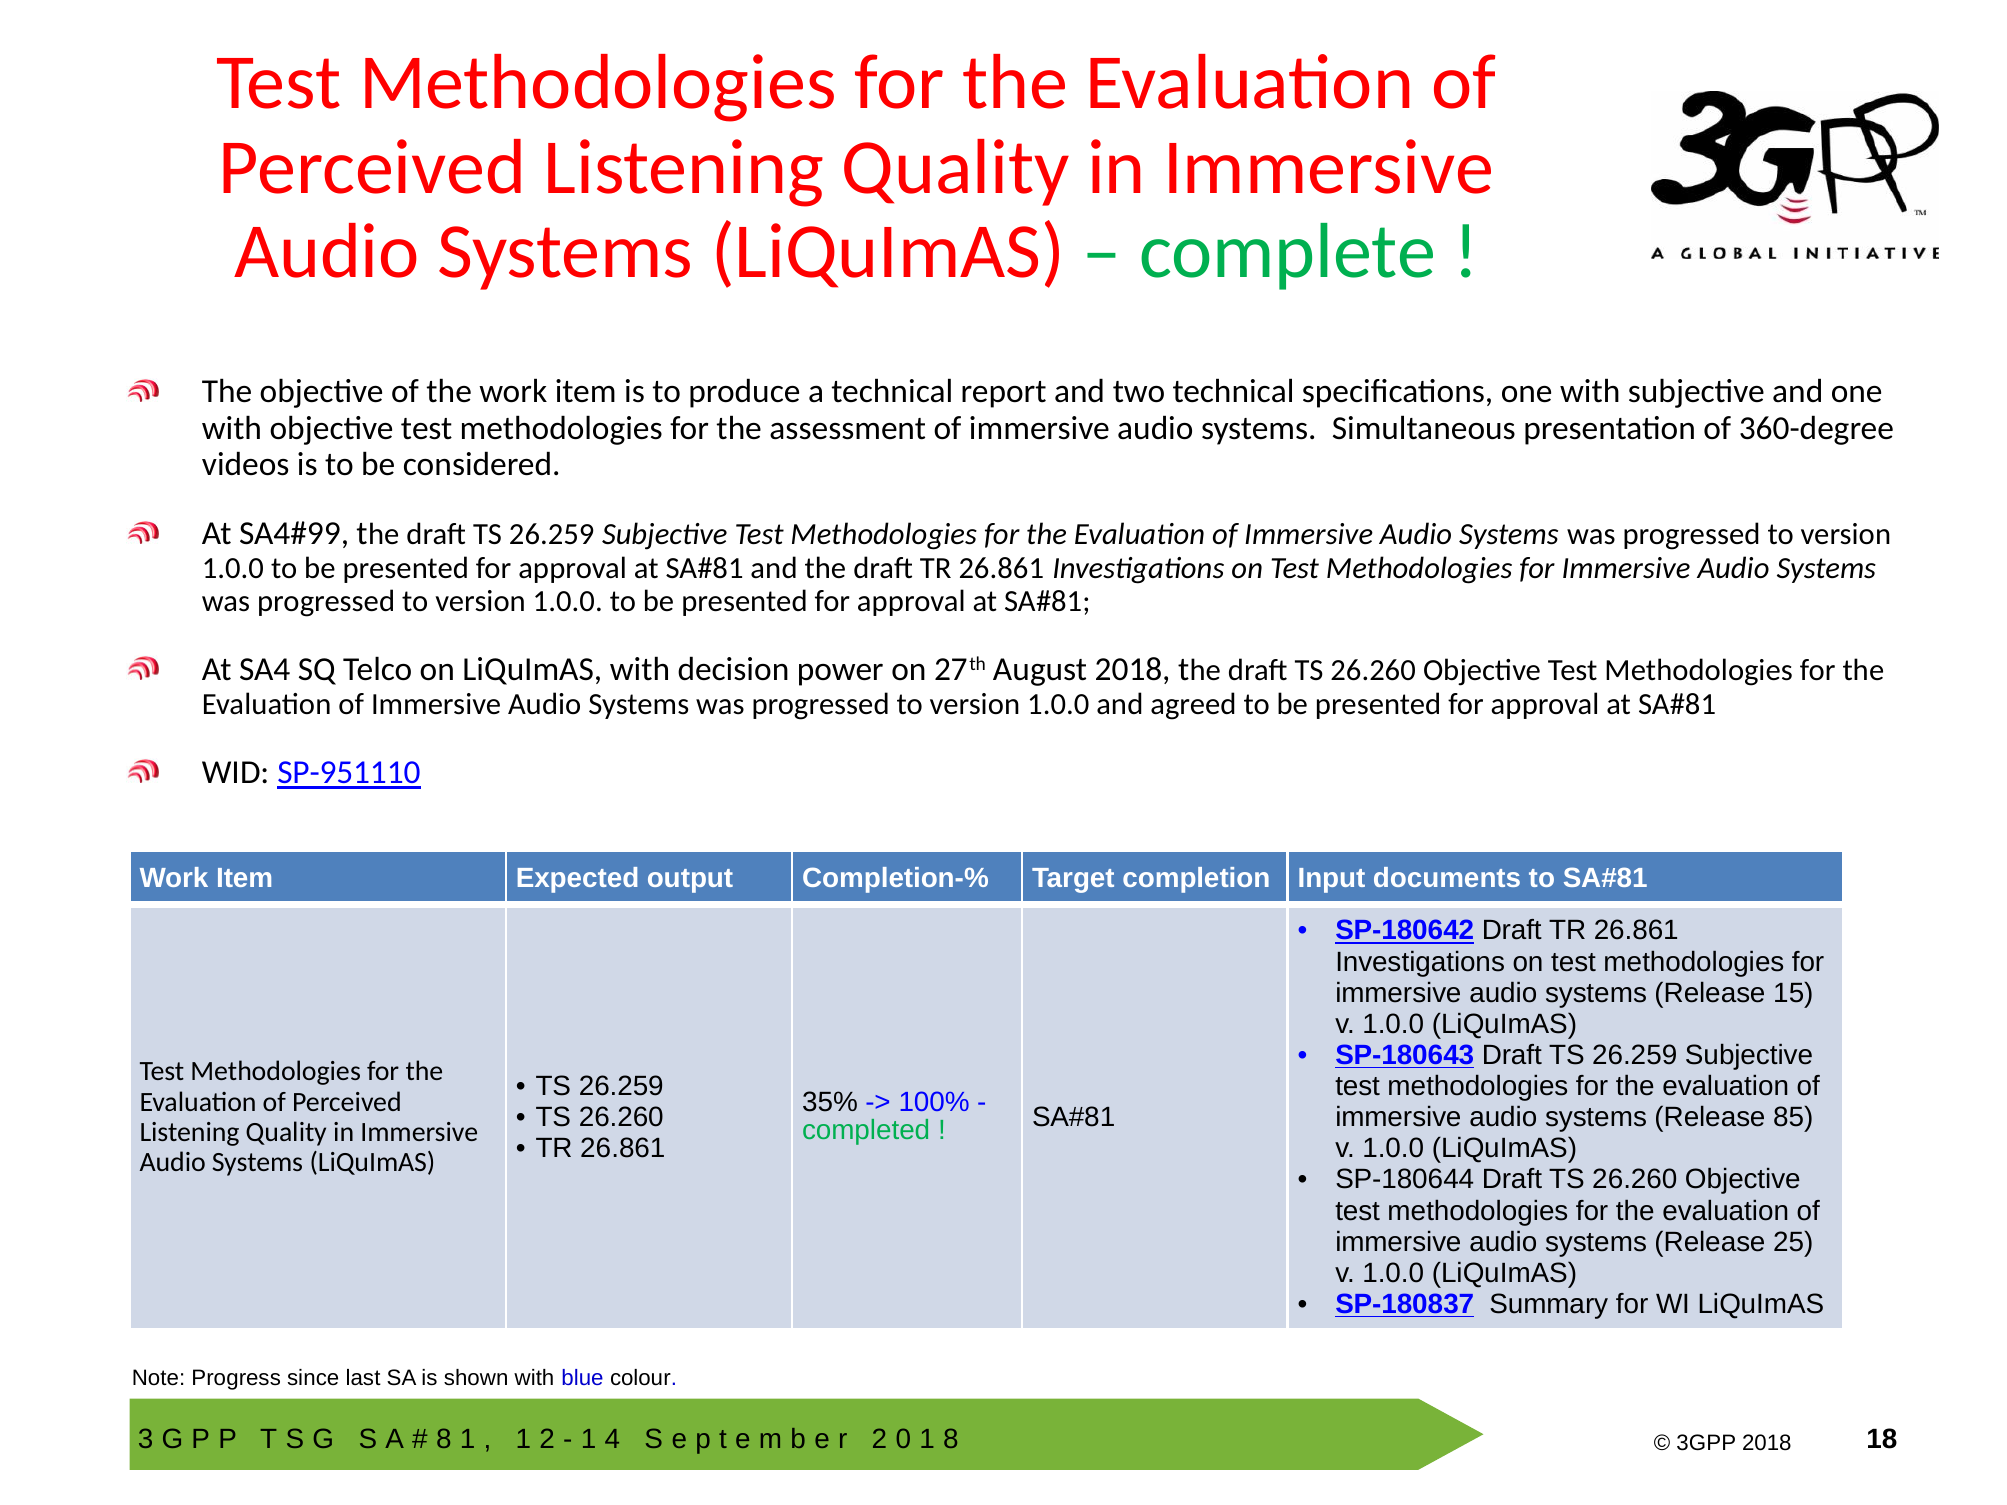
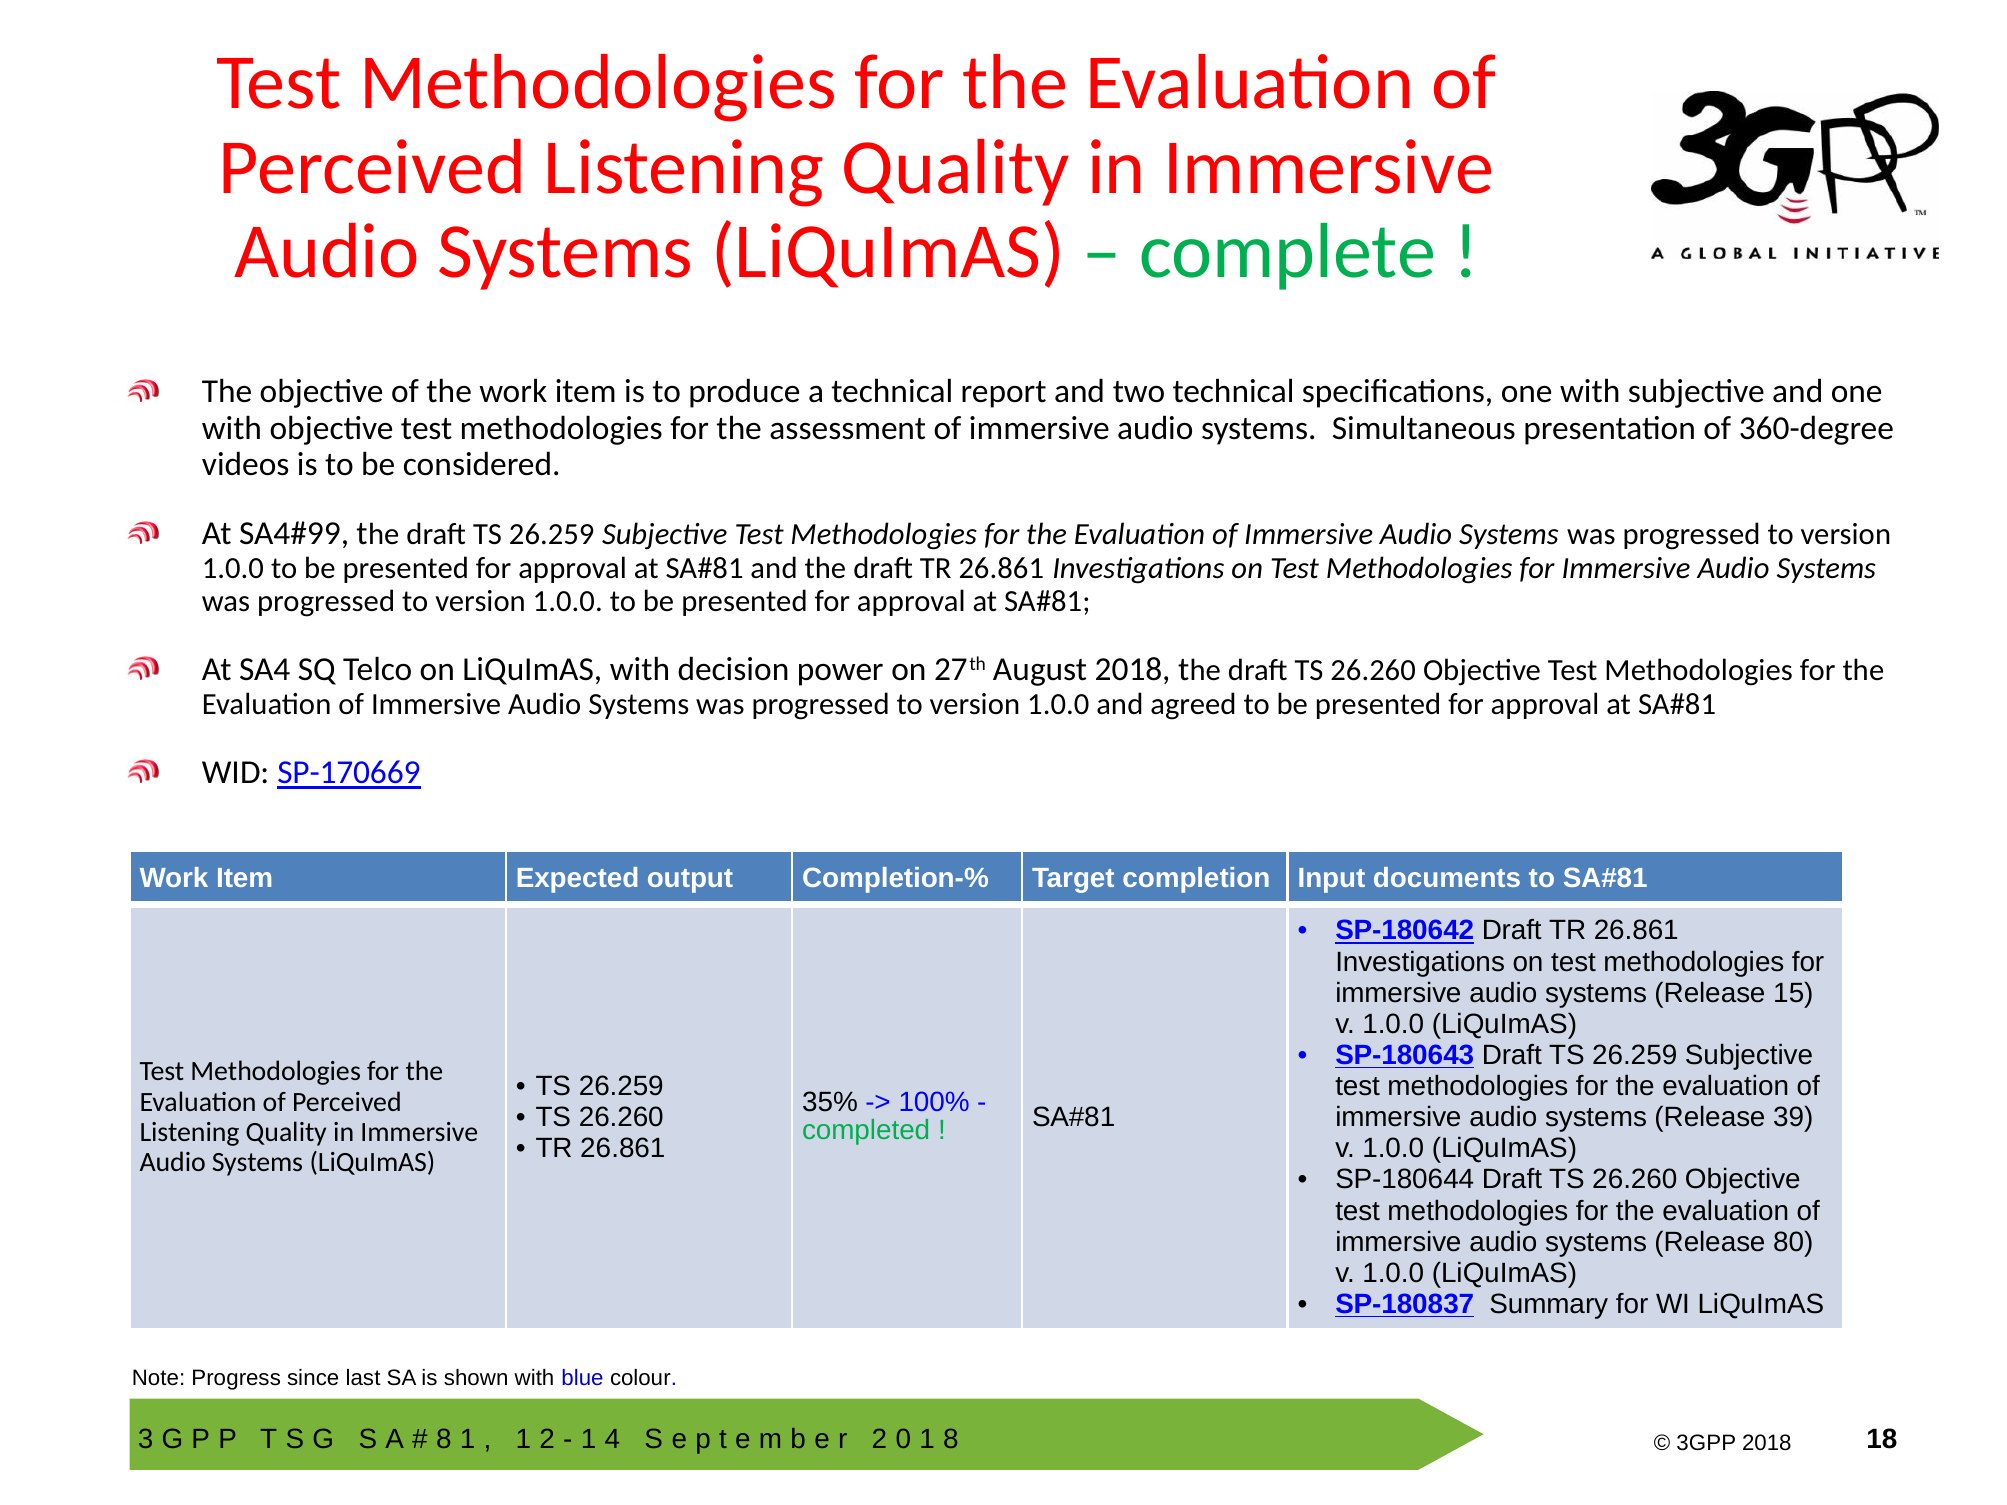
SP-951110: SP-951110 -> SP-170669
85: 85 -> 39
25: 25 -> 80
